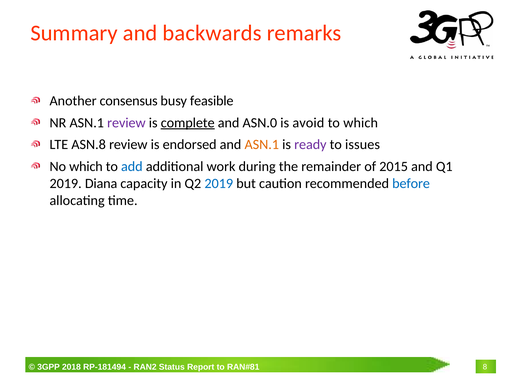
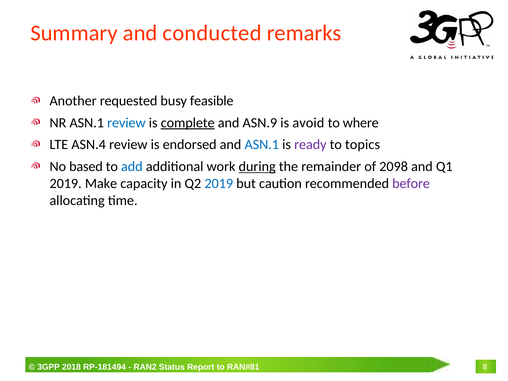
backwards: backwards -> conducted
consensus: consensus -> requested
review at (126, 123) colour: purple -> blue
ASN.0: ASN.0 -> ASN.9
to which: which -> where
ASN.8: ASN.8 -> ASN.4
ASN.1 at (262, 145) colour: orange -> blue
issues: issues -> topics
No which: which -> based
during underline: none -> present
2015: 2015 -> 2098
Diana: Diana -> Make
before colour: blue -> purple
